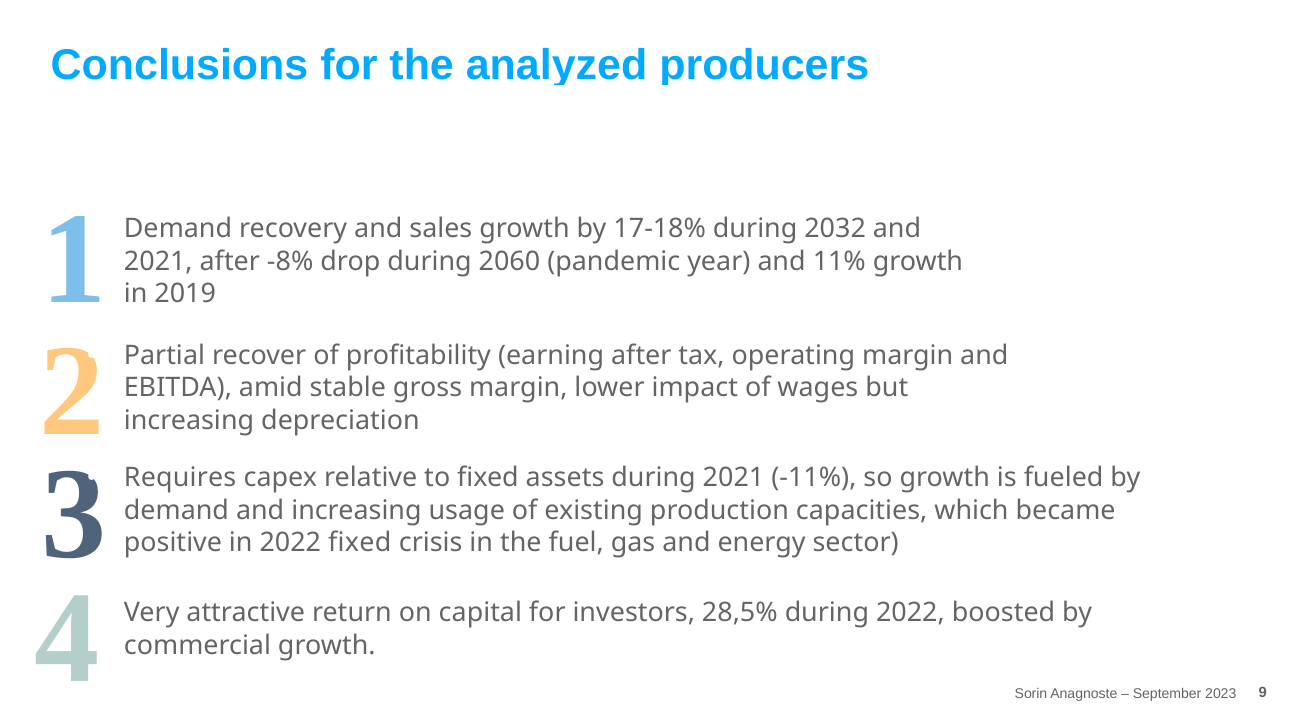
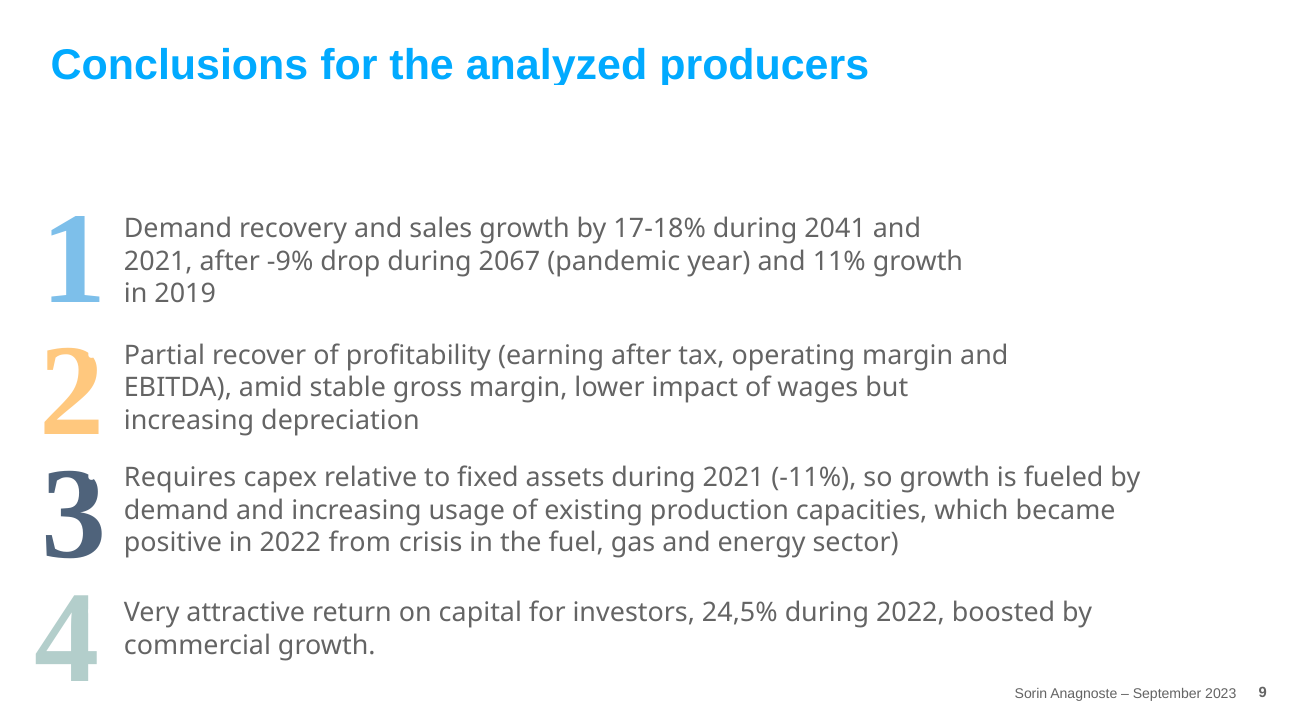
2032: 2032 -> 2041
-8%: -8% -> -9%
2060: 2060 -> 2067
2022 fixed: fixed -> from
28,5%: 28,5% -> 24,5%
